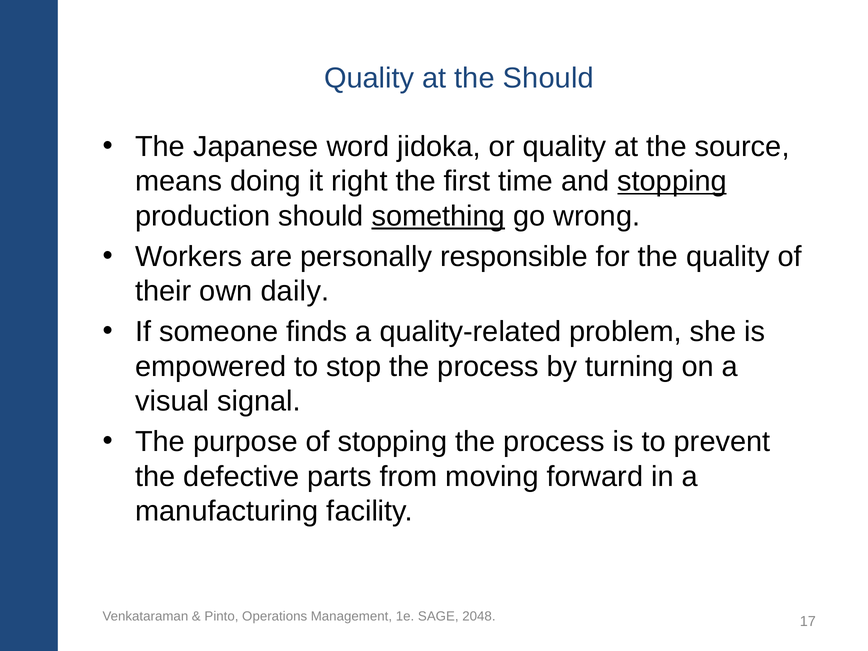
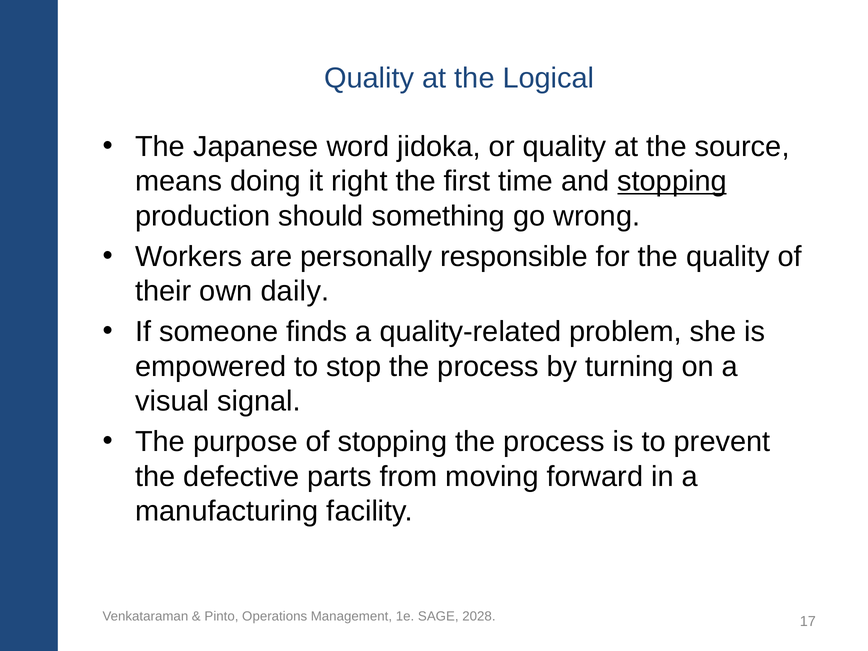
the Should: Should -> Logical
something underline: present -> none
2048: 2048 -> 2028
